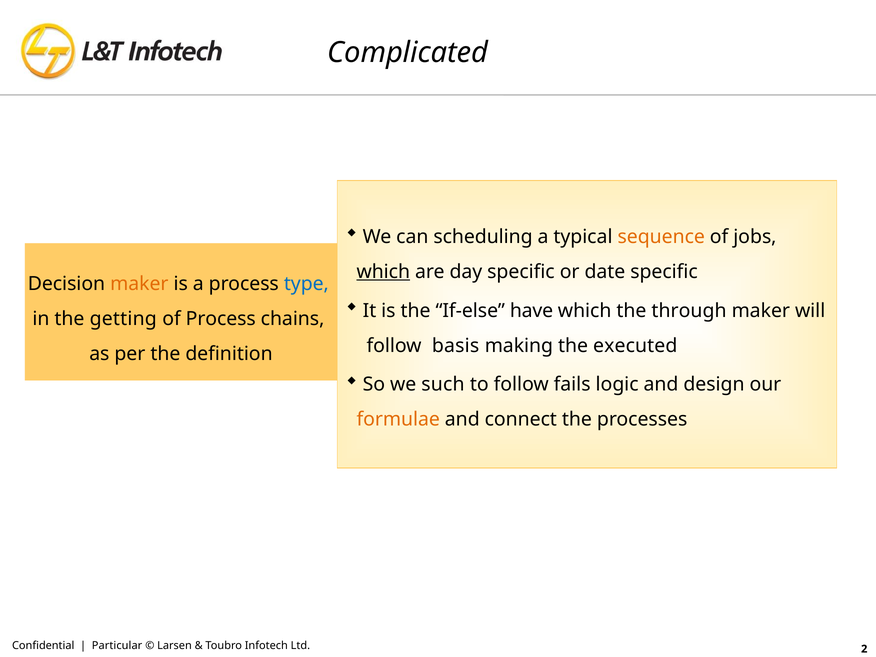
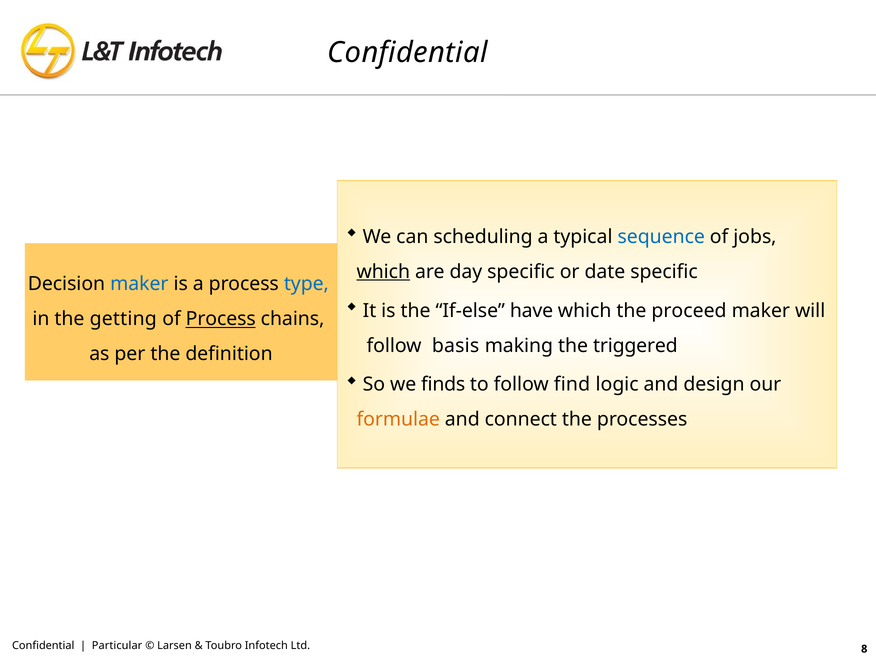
Complicated at (408, 52): Complicated -> Confidential
sequence colour: orange -> blue
maker at (139, 284) colour: orange -> blue
through: through -> proceed
Process at (221, 319) underline: none -> present
executed: executed -> triggered
such: such -> finds
fails: fails -> find
2: 2 -> 8
